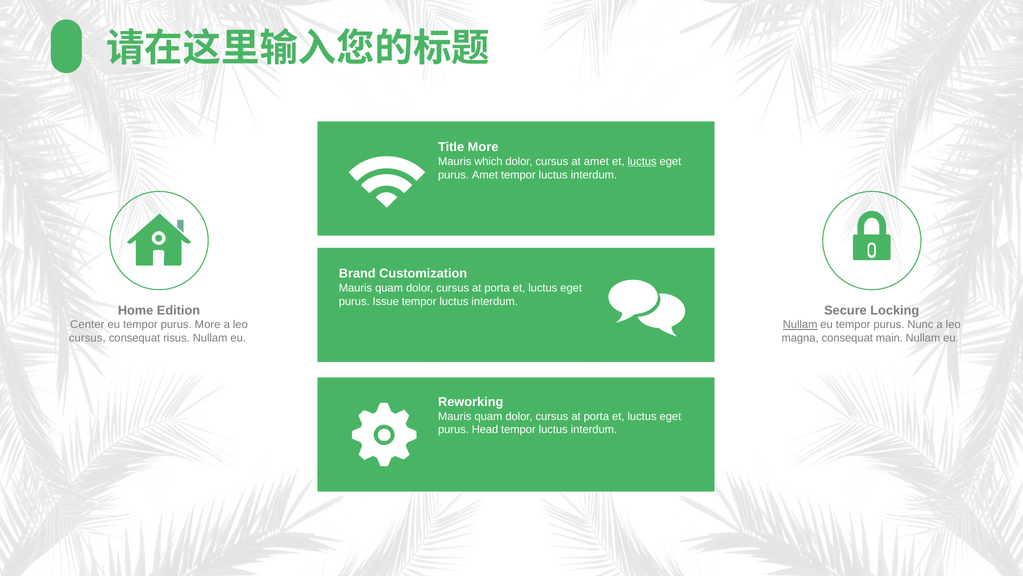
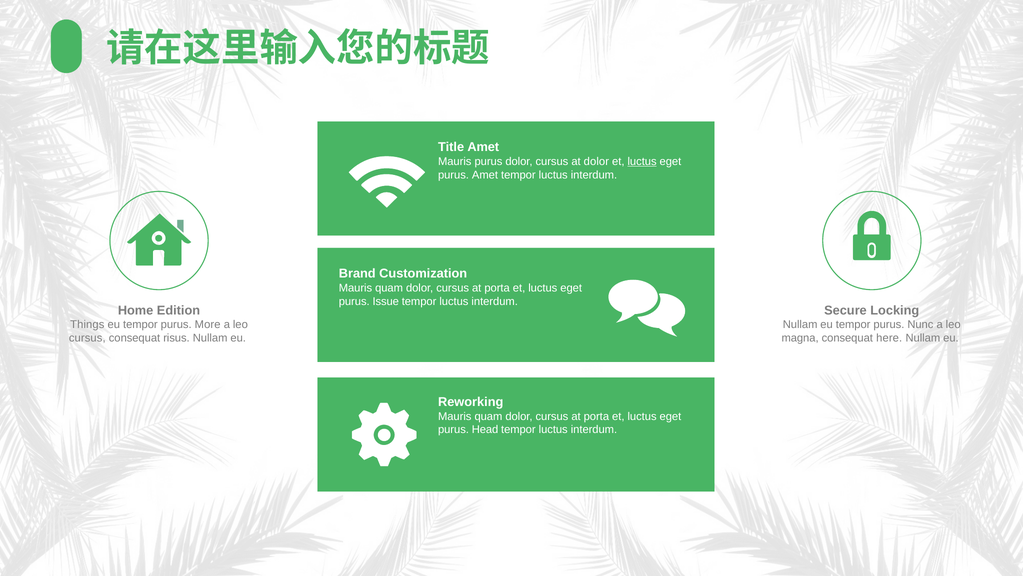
Title More: More -> Amet
Mauris which: which -> purus
at amet: amet -> dolor
Center: Center -> Things
Nullam at (800, 324) underline: present -> none
main: main -> here
